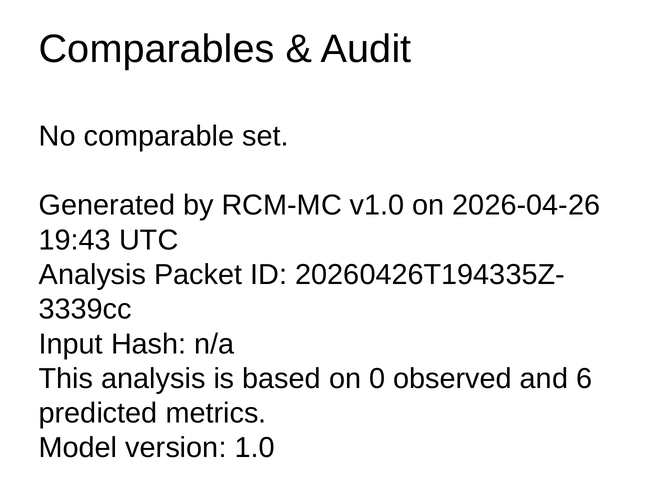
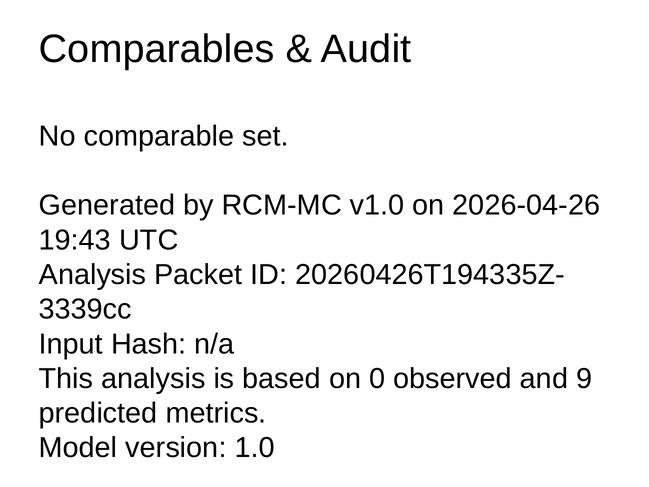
6: 6 -> 9
